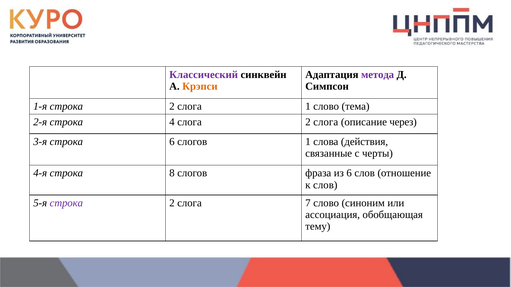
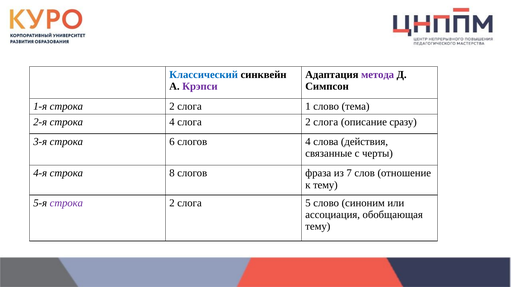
Классический colour: purple -> blue
Крэпси colour: orange -> purple
через: через -> сразу
слогов 1: 1 -> 4
из 6: 6 -> 7
к слов: слов -> тему
7: 7 -> 5
